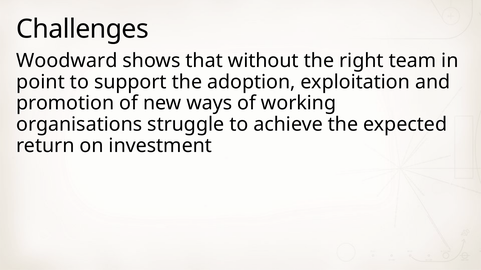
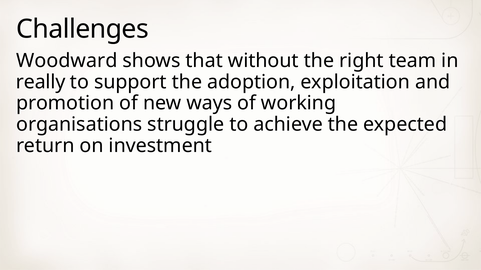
point: point -> really
